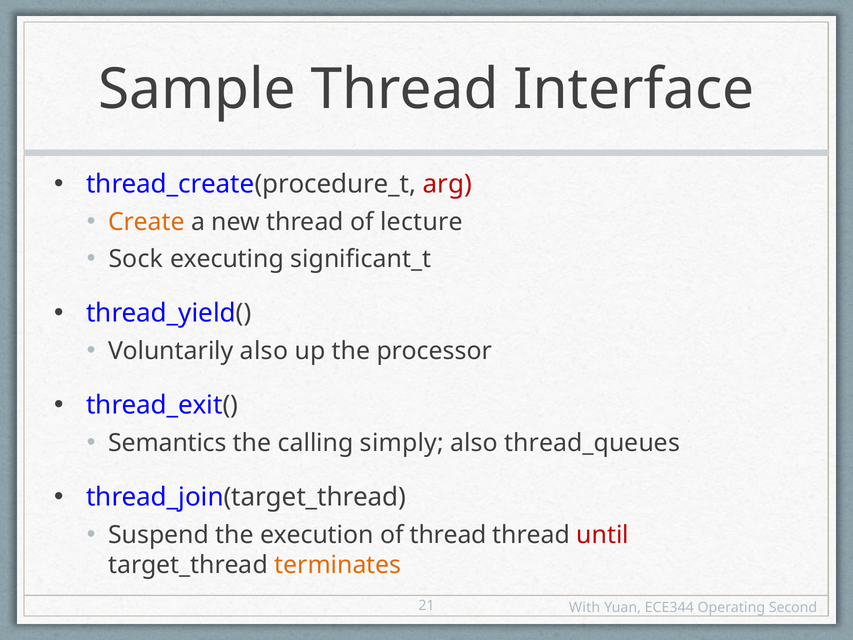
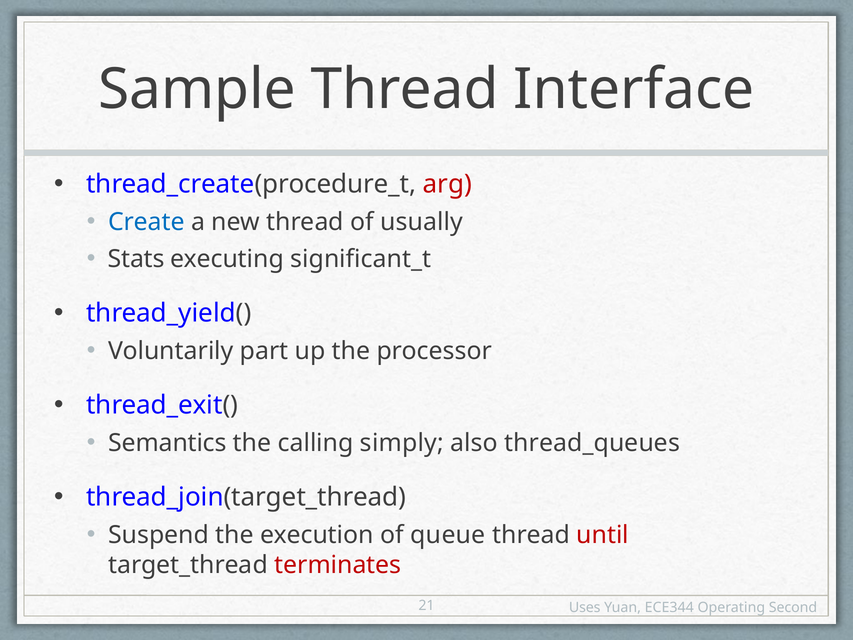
Create colour: orange -> blue
lecture: lecture -> usually
Sock: Sock -> Stats
Voluntarily also: also -> part
of thread: thread -> queue
terminates colour: orange -> red
With: With -> Uses
